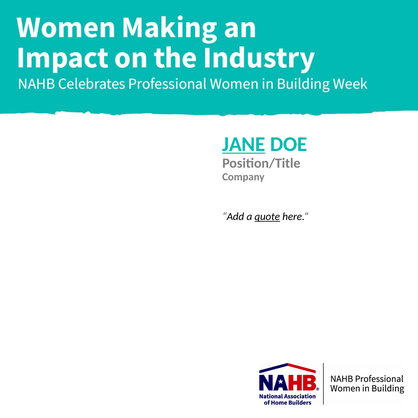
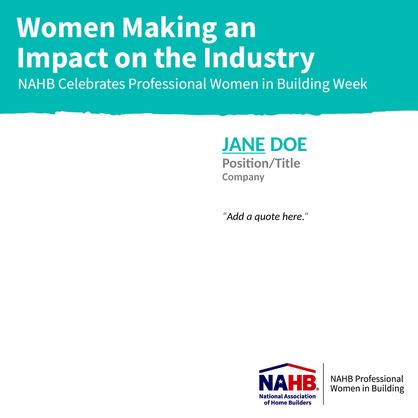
quote underline: present -> none
